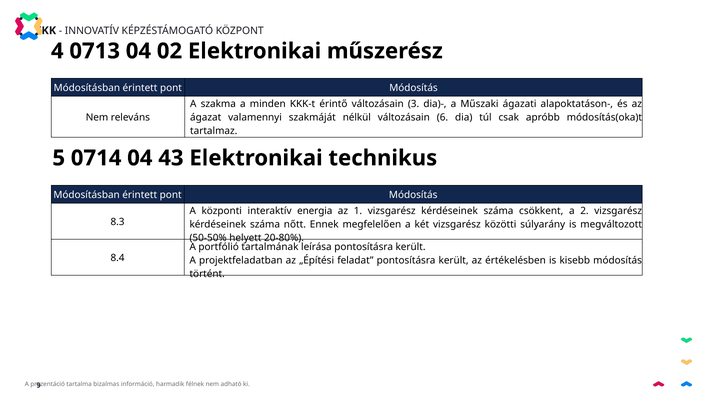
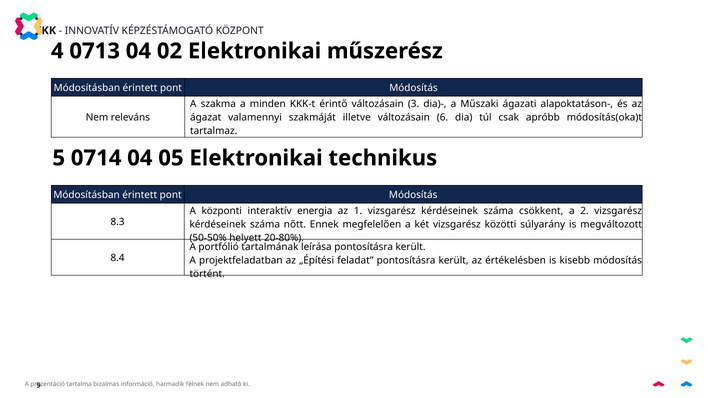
nélkül: nélkül -> illetve
43: 43 -> 05
